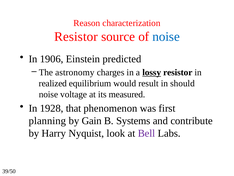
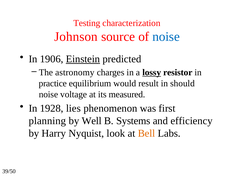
Reason: Reason -> Testing
Resistor at (76, 37): Resistor -> Johnson
Einstein underline: none -> present
realized: realized -> practice
that: that -> lies
Gain: Gain -> Well
contribute: contribute -> efficiency
Bell colour: purple -> orange
